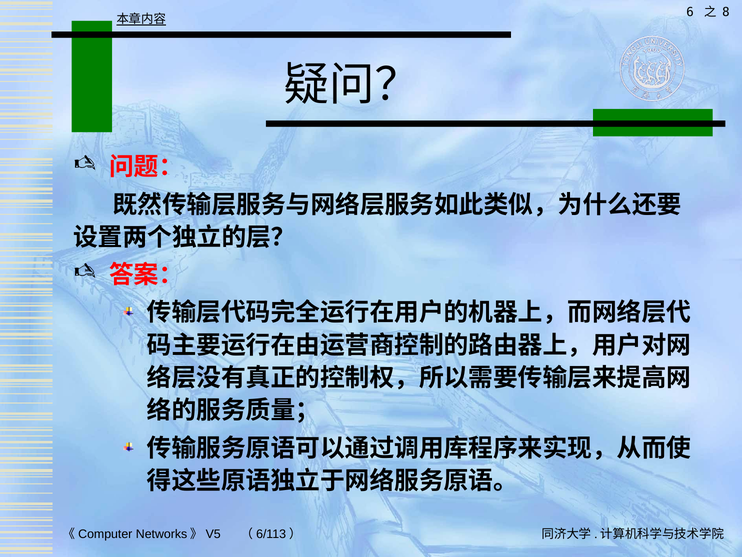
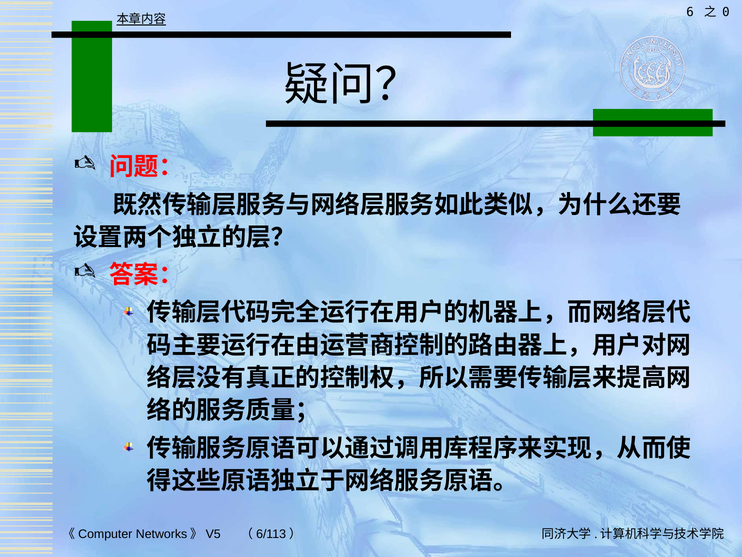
8: 8 -> 0
